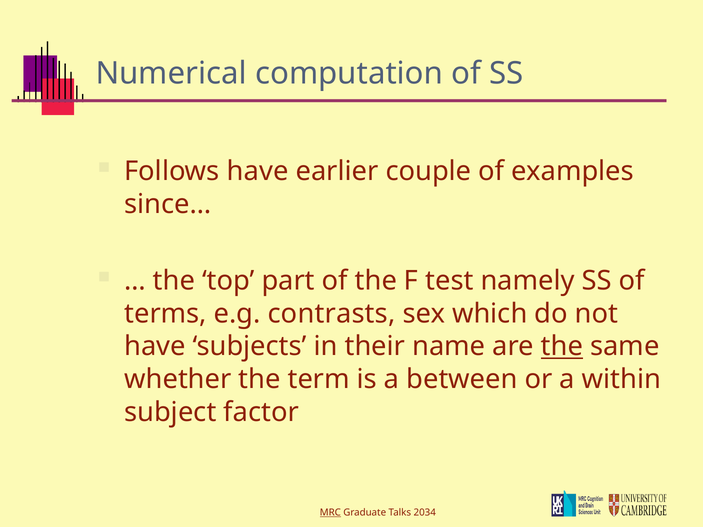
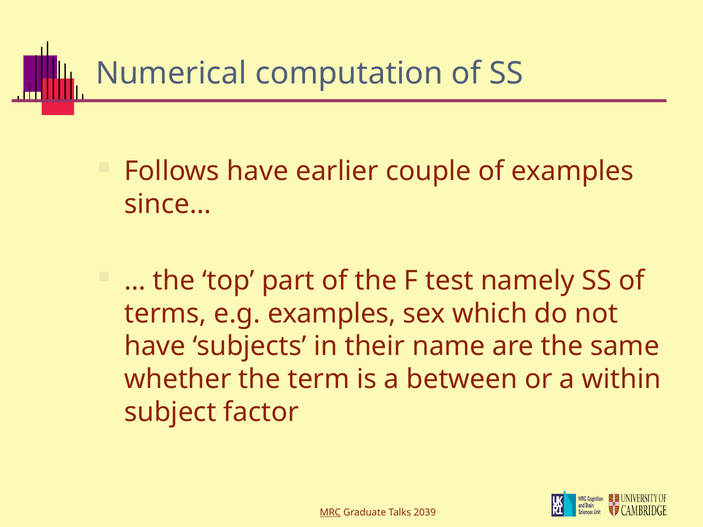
e.g contrasts: contrasts -> examples
the at (562, 347) underline: present -> none
2034: 2034 -> 2039
